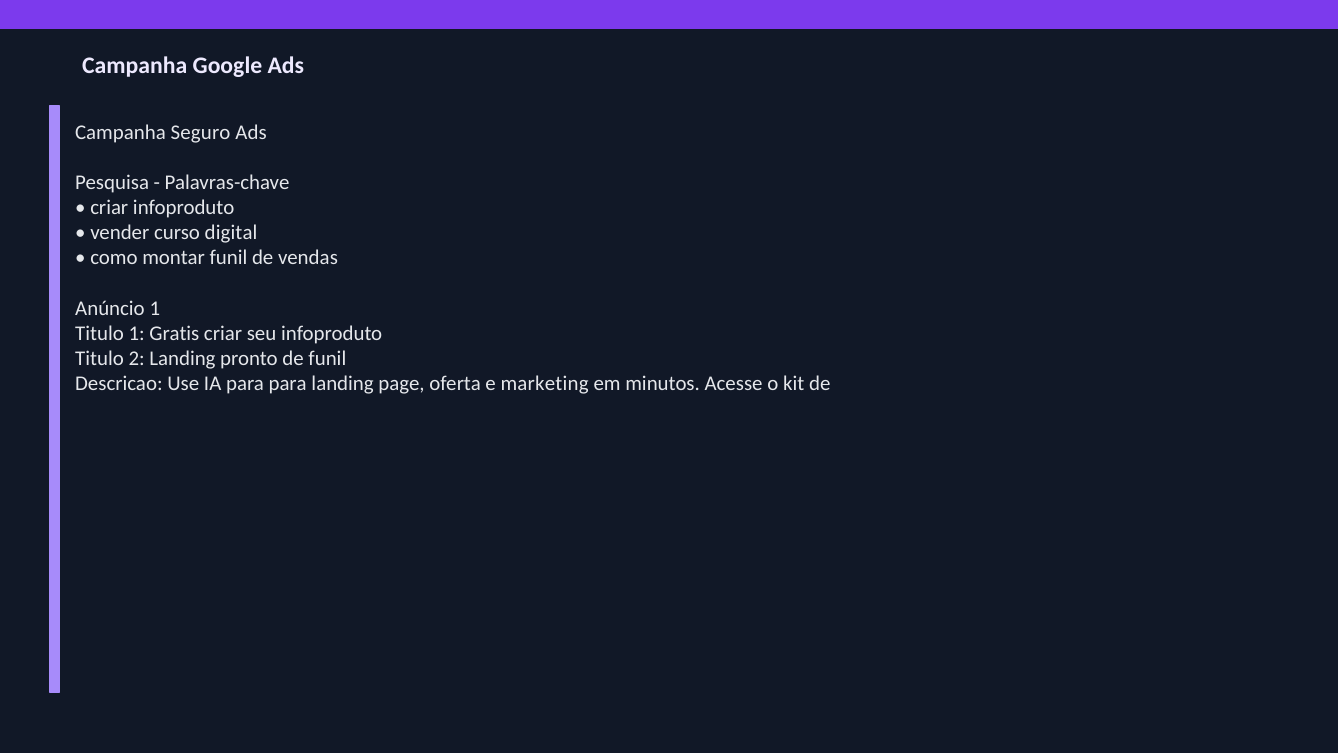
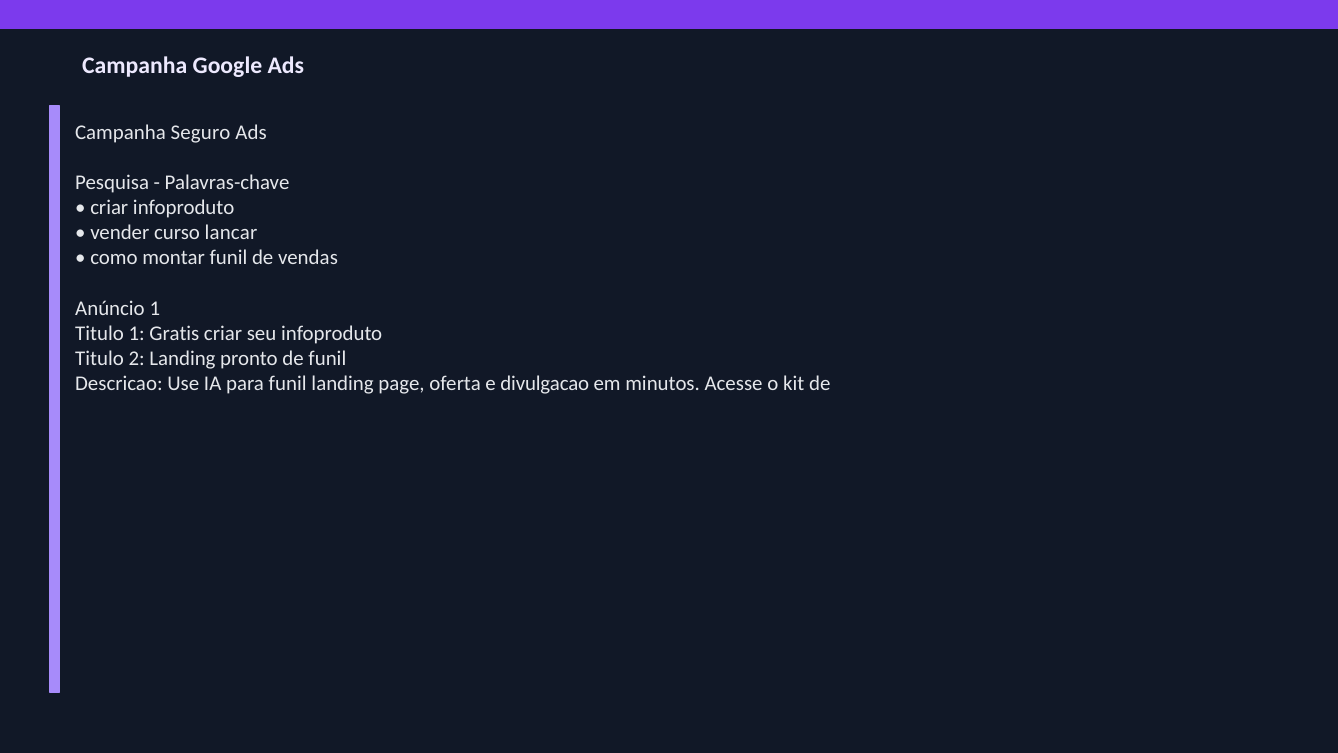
digital: digital -> lancar
para para: para -> funil
marketing: marketing -> divulgacao
